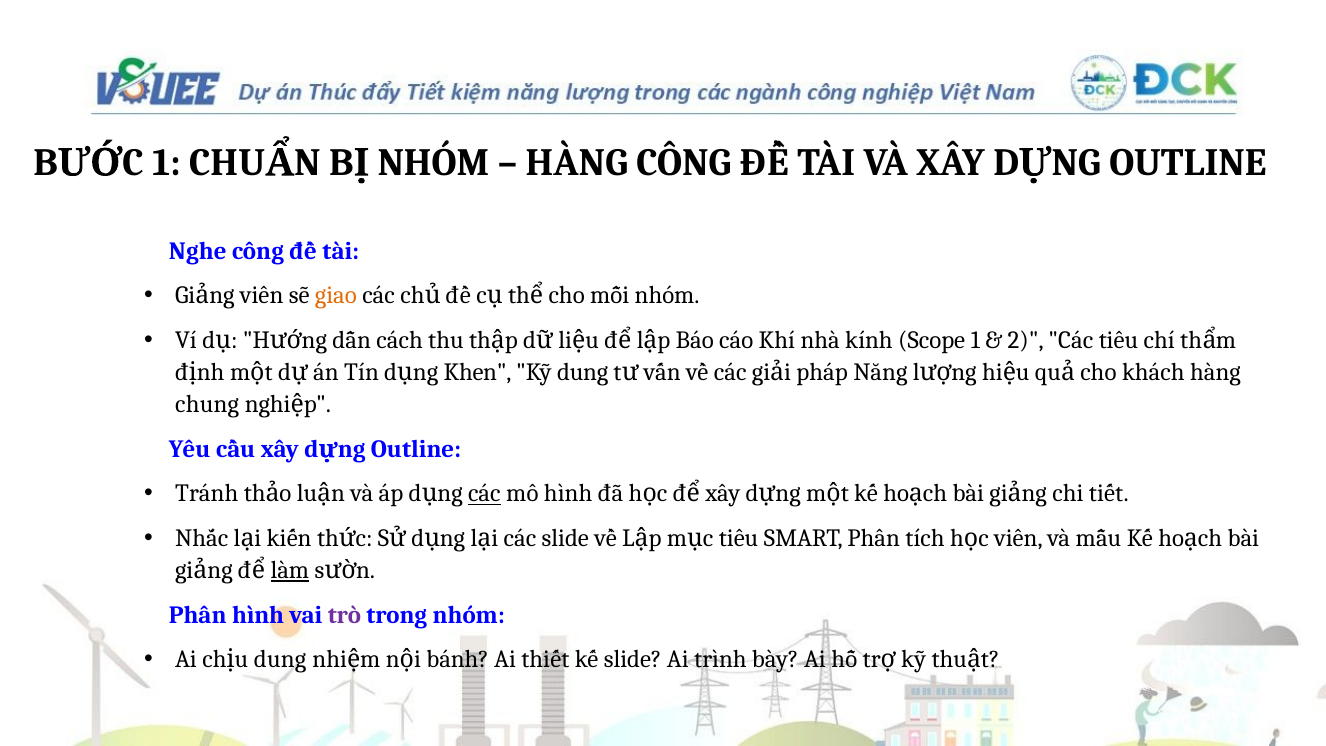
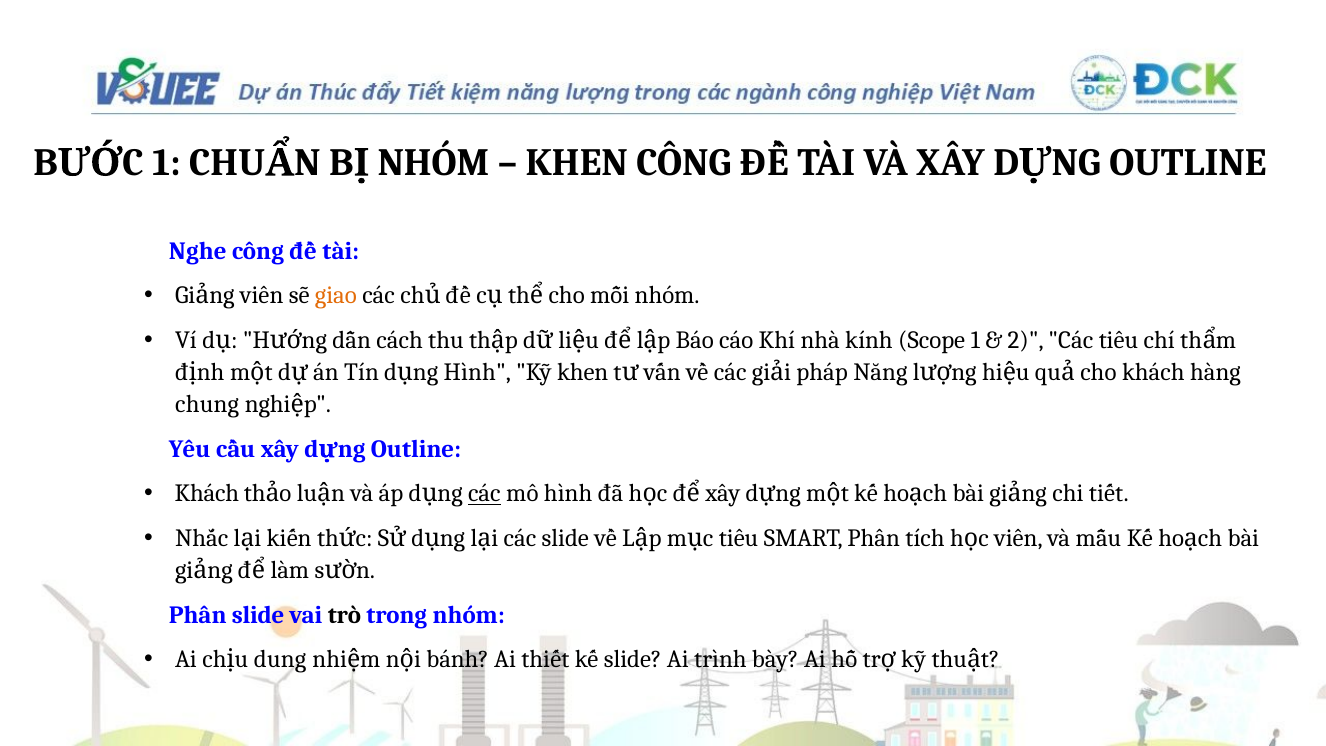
HÀNG at (577, 163): HÀNG -> KHEN
Khen at (478, 372): Khen -> Hình
Kỹ dung: dung -> khen
Tránh at (207, 494): Tránh -> Khách
làm underline: present -> none
Phân hình: hình -> slide
trò colour: purple -> black
